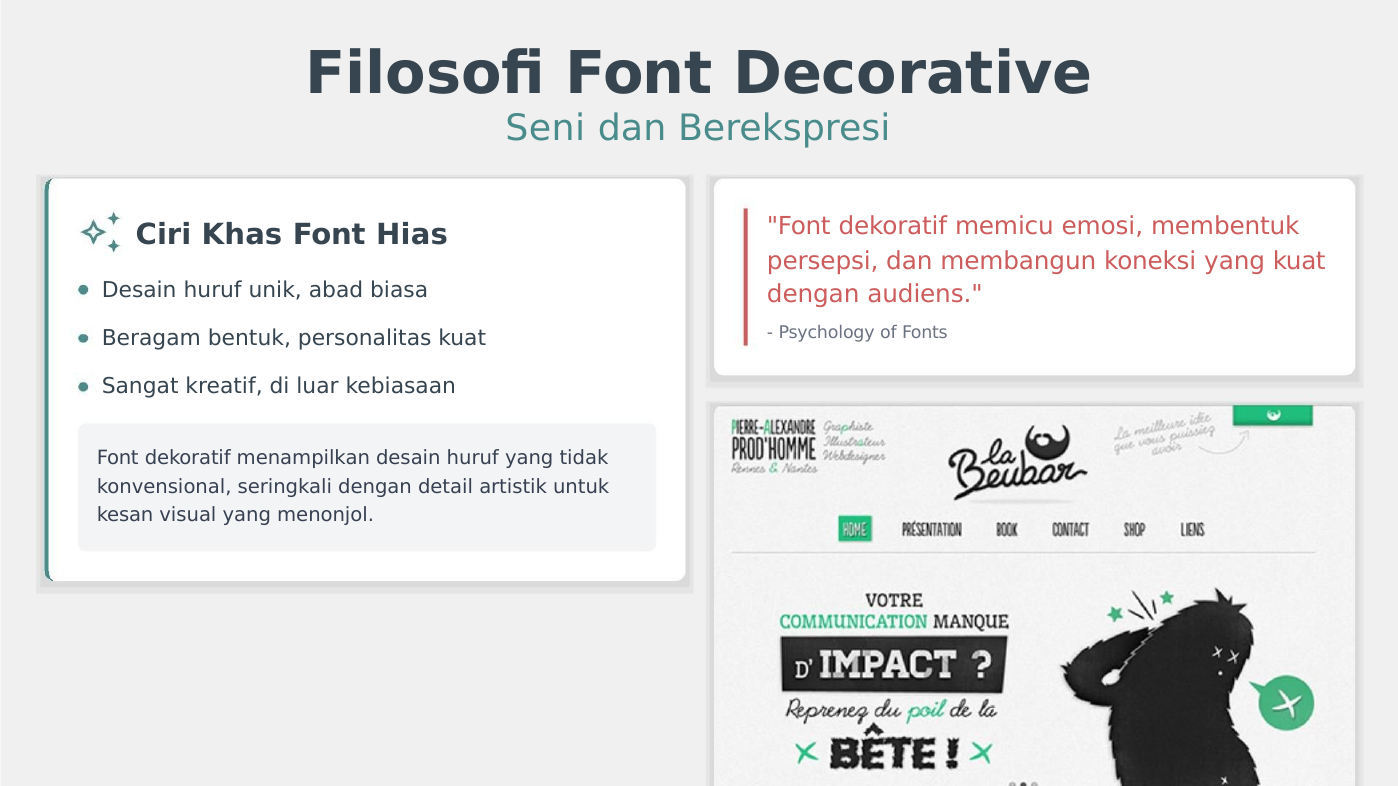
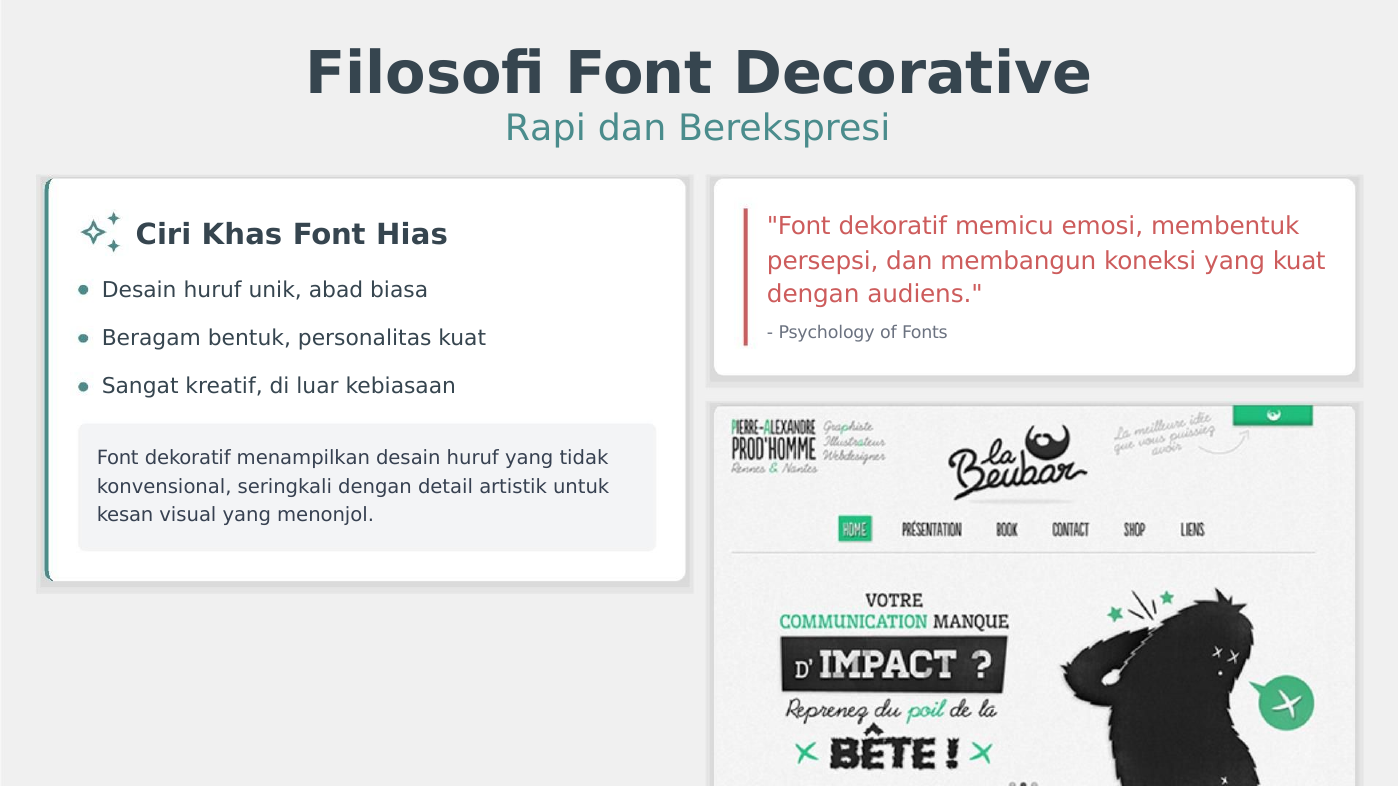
Seni: Seni -> Rapi
